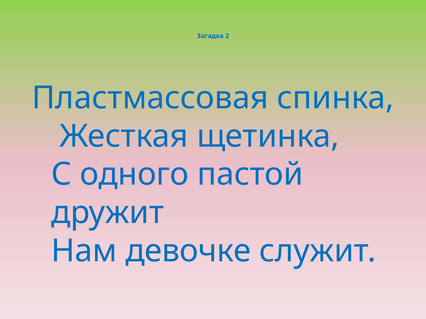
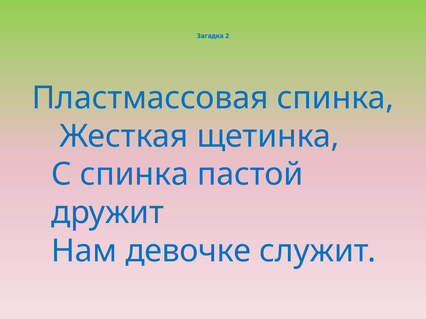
С одного: одного -> спинка
